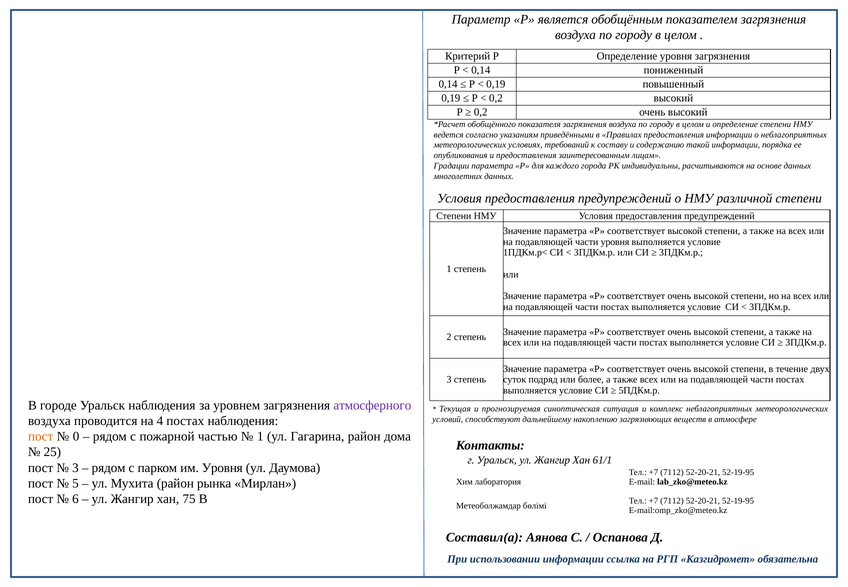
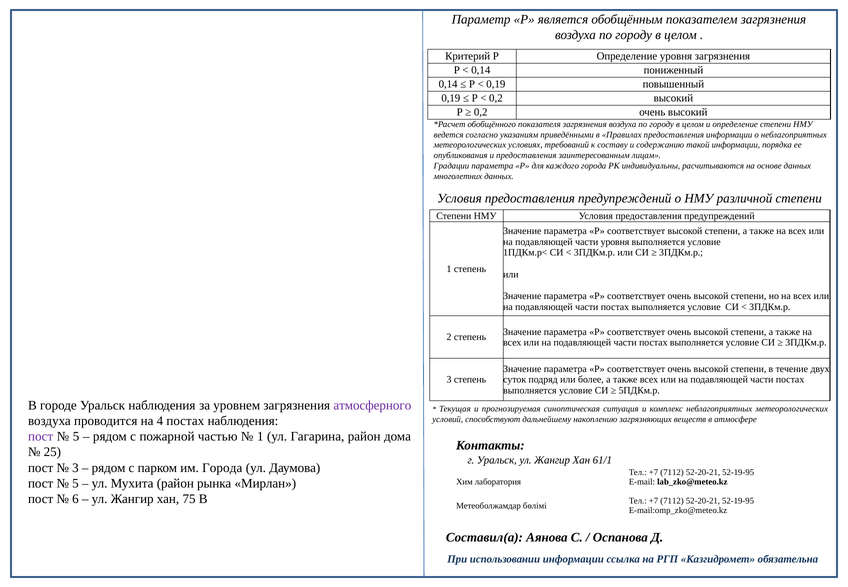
пост at (41, 437) colour: orange -> purple
0 at (76, 437): 0 -> 5
им Уровня: Уровня -> Города
